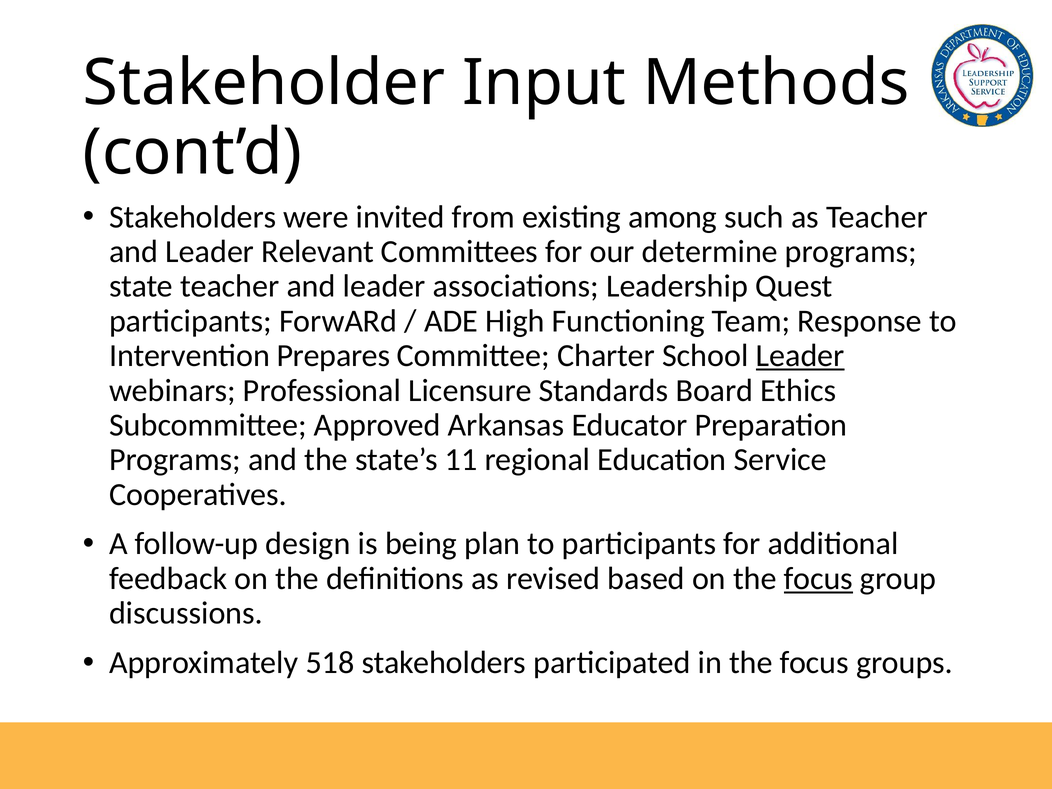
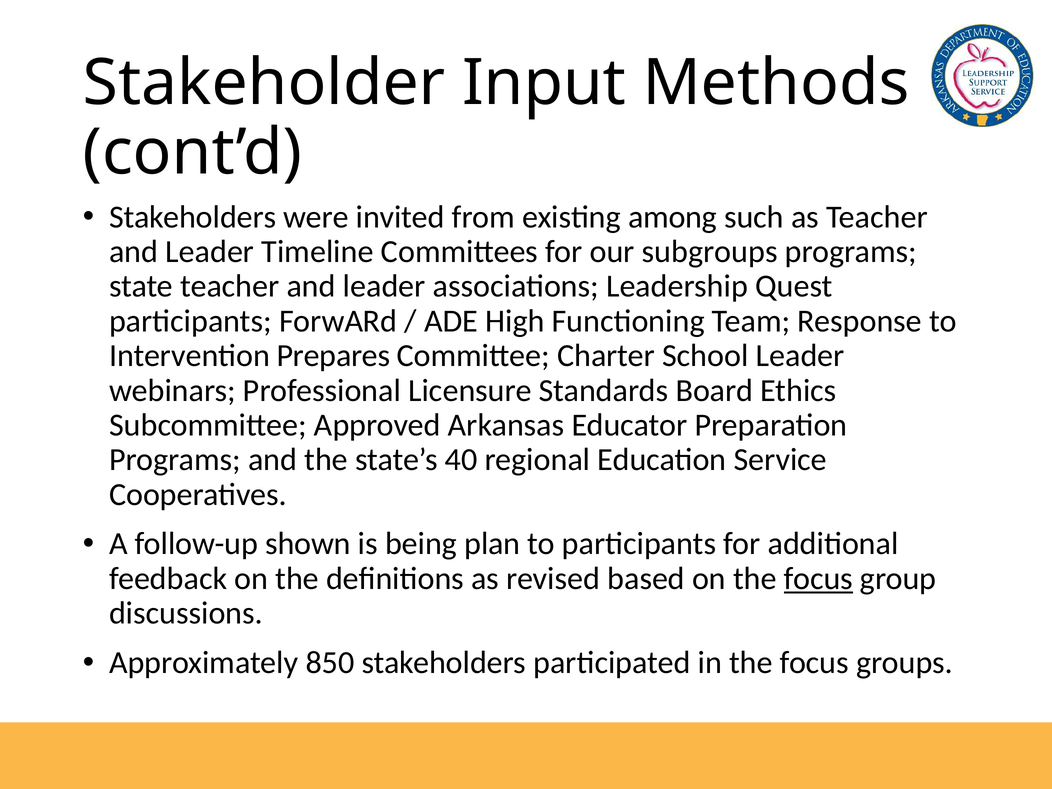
Relevant: Relevant -> Timeline
determine: determine -> subgroups
Leader at (800, 356) underline: present -> none
11: 11 -> 40
design: design -> shown
518: 518 -> 850
